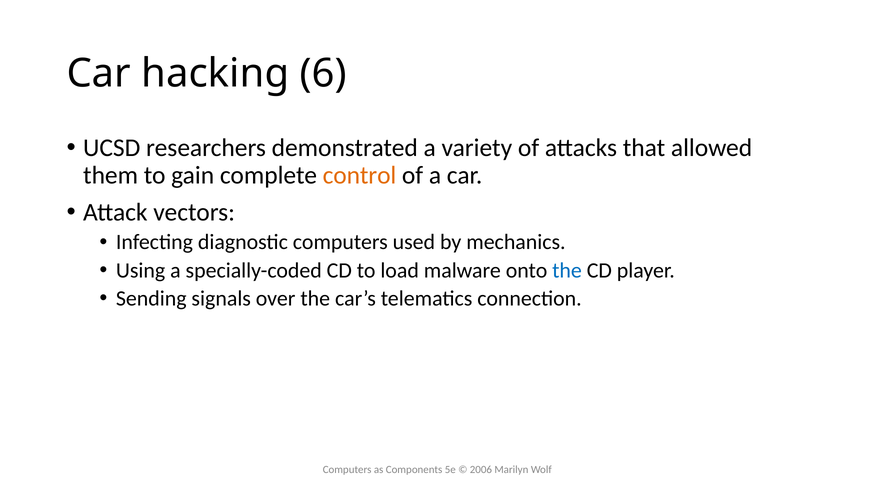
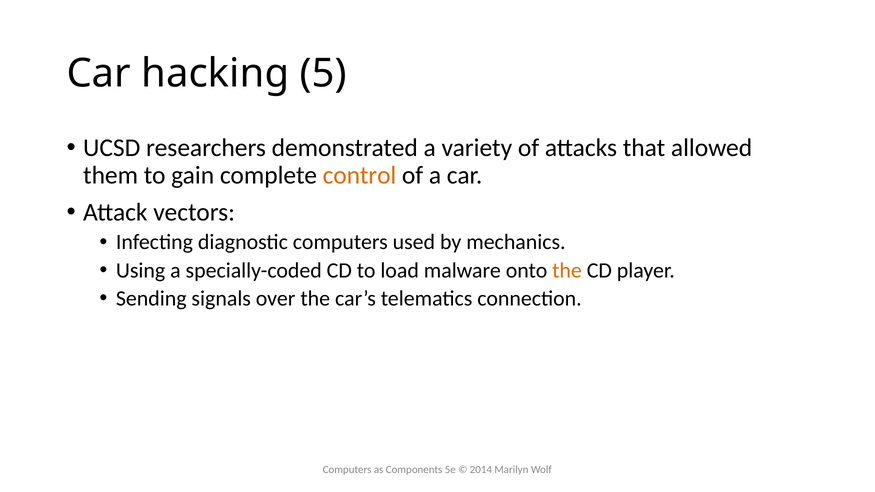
6: 6 -> 5
the at (567, 271) colour: blue -> orange
2006: 2006 -> 2014
